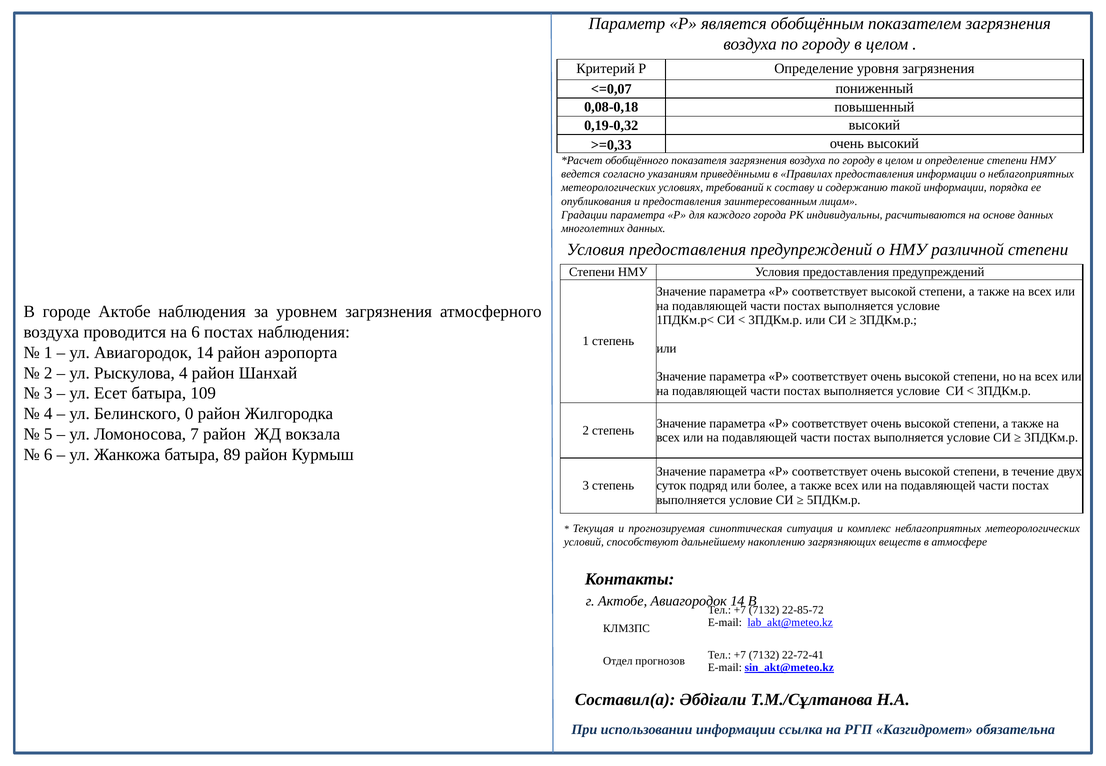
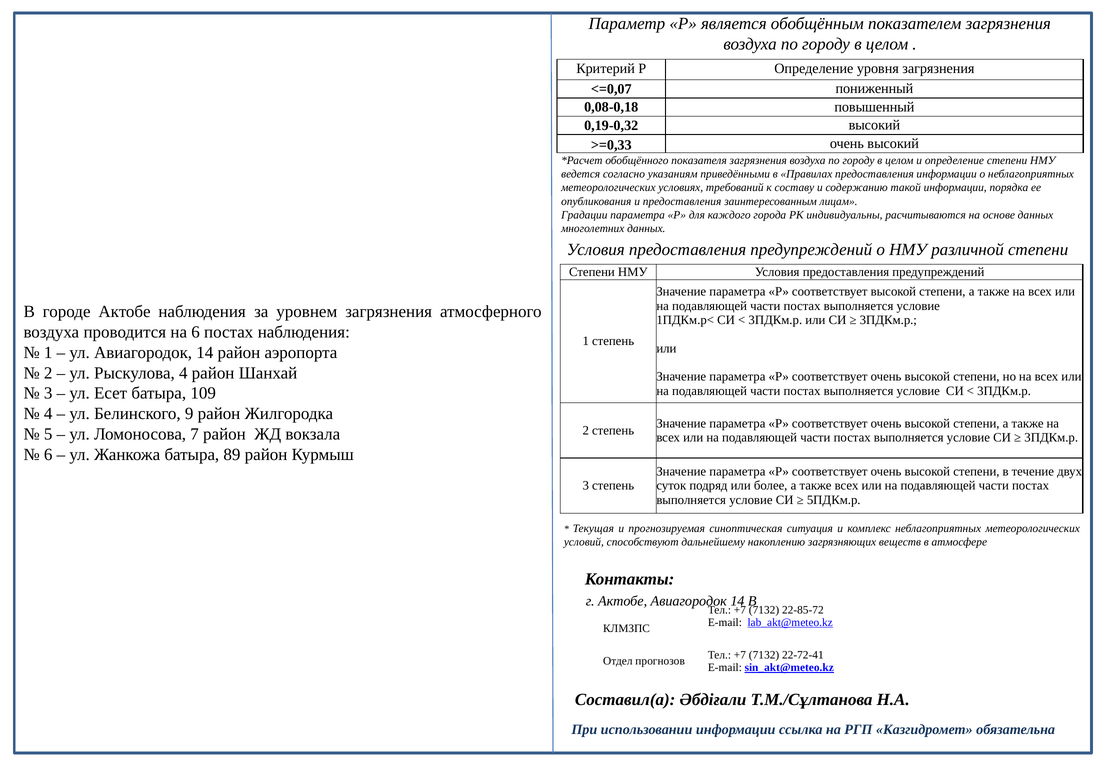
0: 0 -> 9
